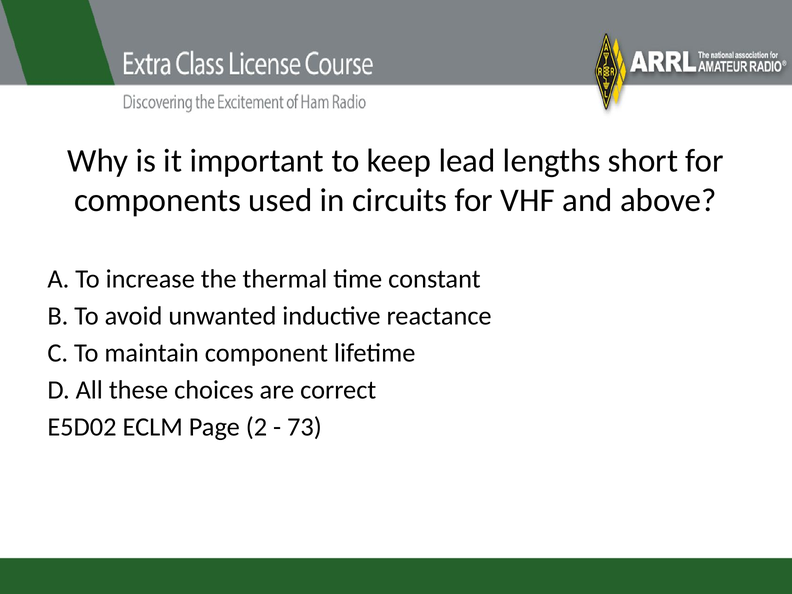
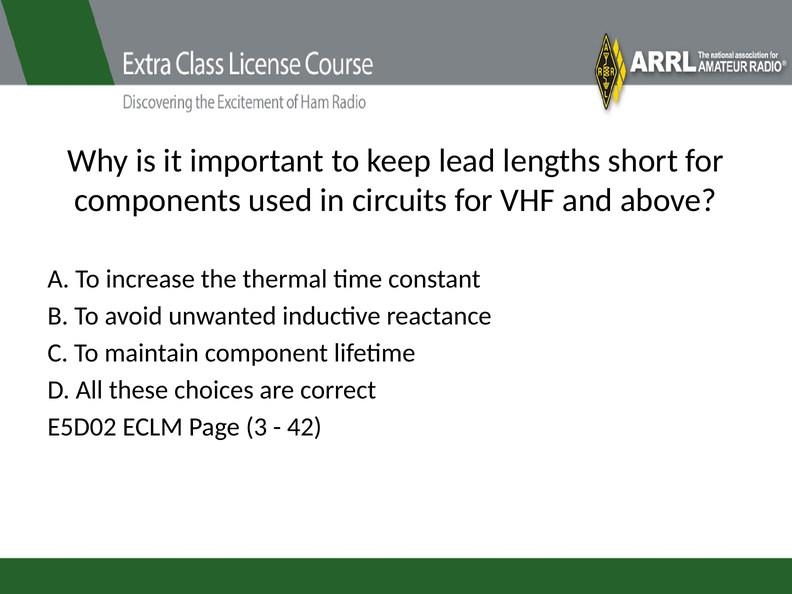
2: 2 -> 3
73: 73 -> 42
